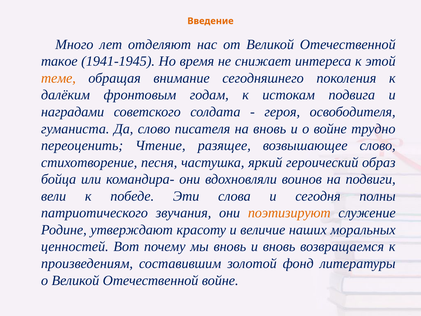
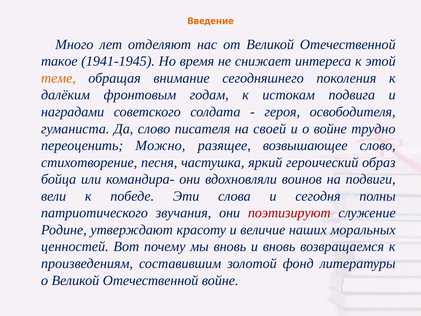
на вновь: вновь -> своей
Чтение: Чтение -> Можно
поэтизируют colour: orange -> red
